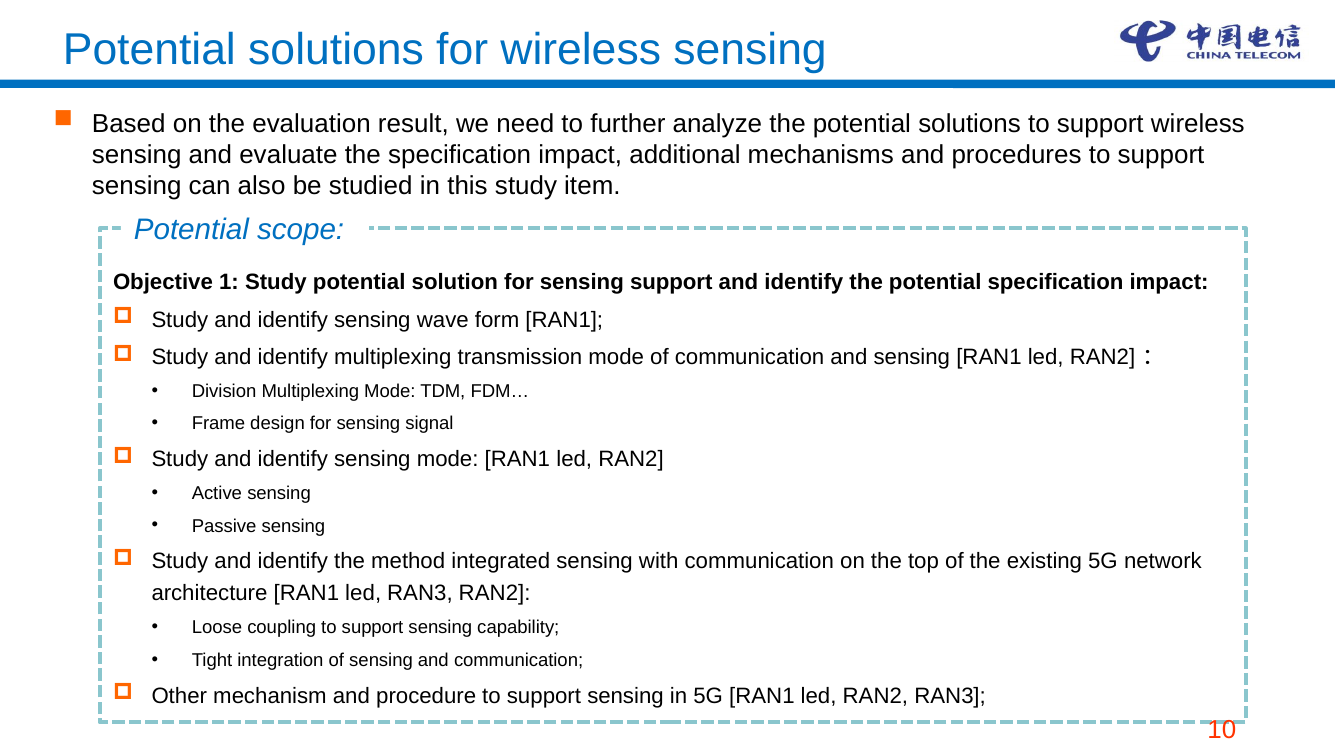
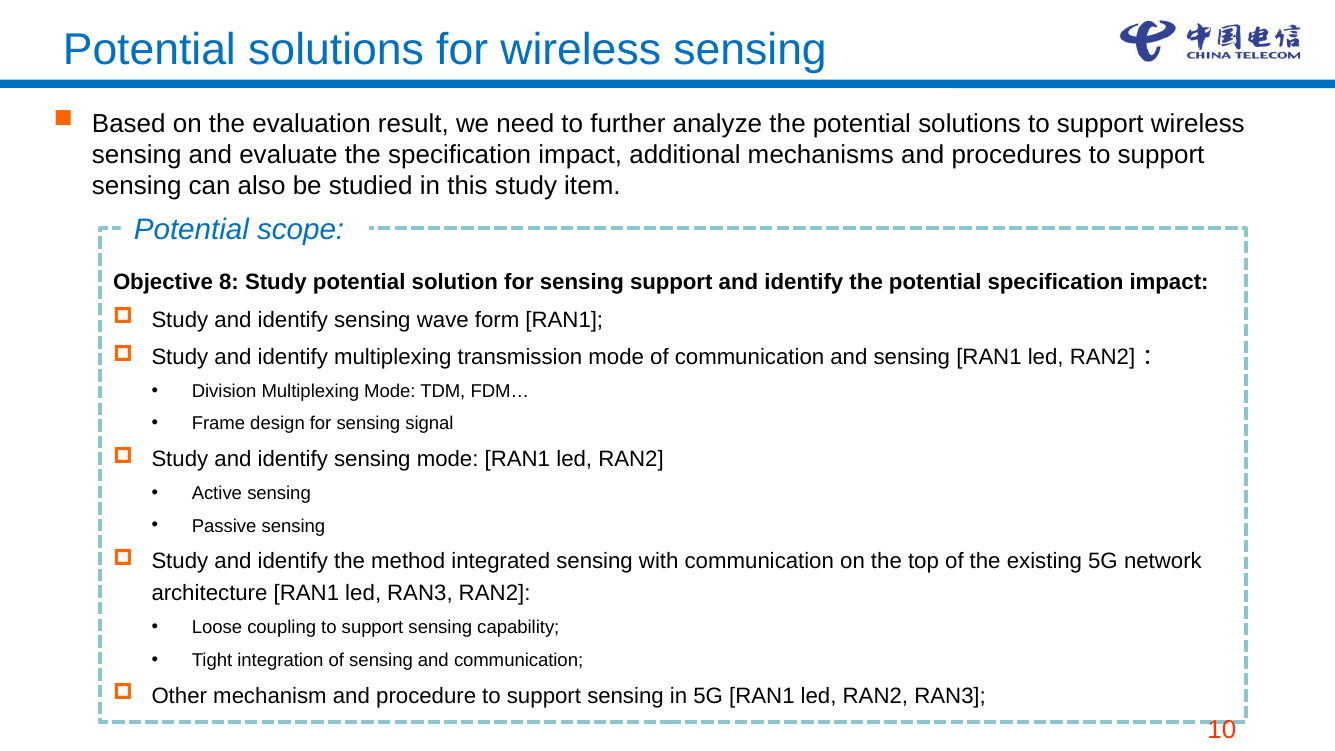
1: 1 -> 8
